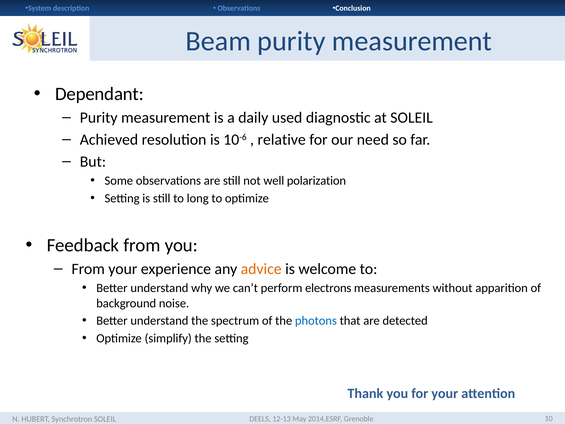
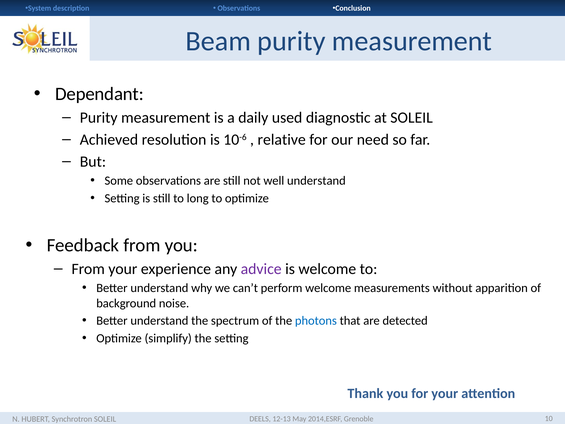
well polarization: polarization -> understand
advice colour: orange -> purple
perform electrons: electrons -> welcome
